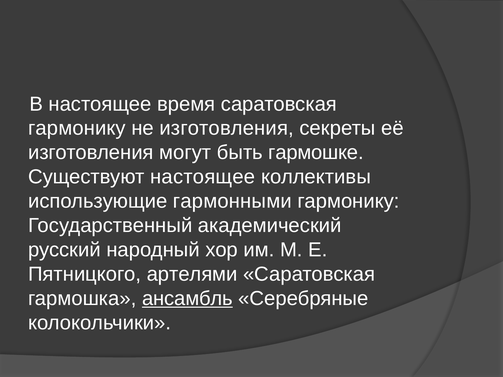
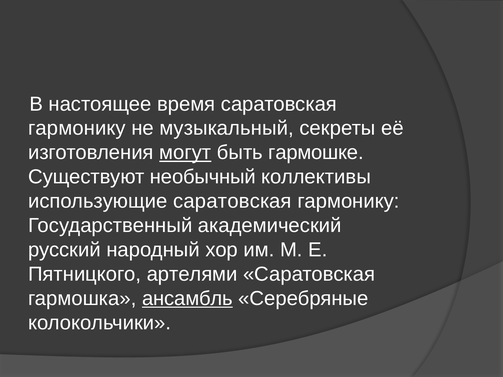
не изготовления: изготовления -> музыкальный
могут underline: none -> present
Существуют настоящее: настоящее -> необычный
использующие гармонными: гармонными -> саратовская
